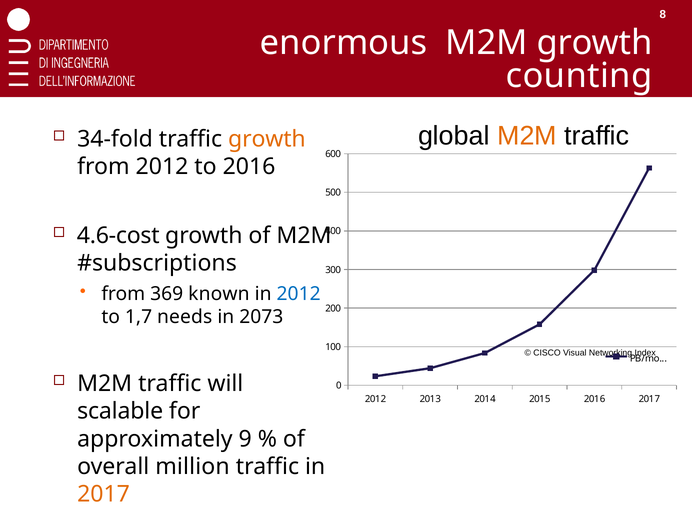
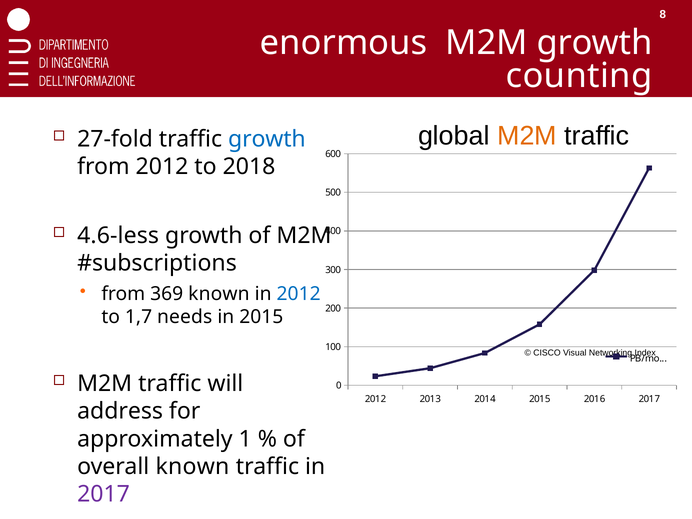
34-fold: 34-fold -> 27-fold
growth at (267, 139) colour: orange -> blue
to 2016: 2016 -> 2018
4.6-cost: 4.6-cost -> 4.6-less
in 2073: 2073 -> 2015
scalable: scalable -> address
9: 9 -> 1
overall million: million -> known
2017 at (104, 494) colour: orange -> purple
